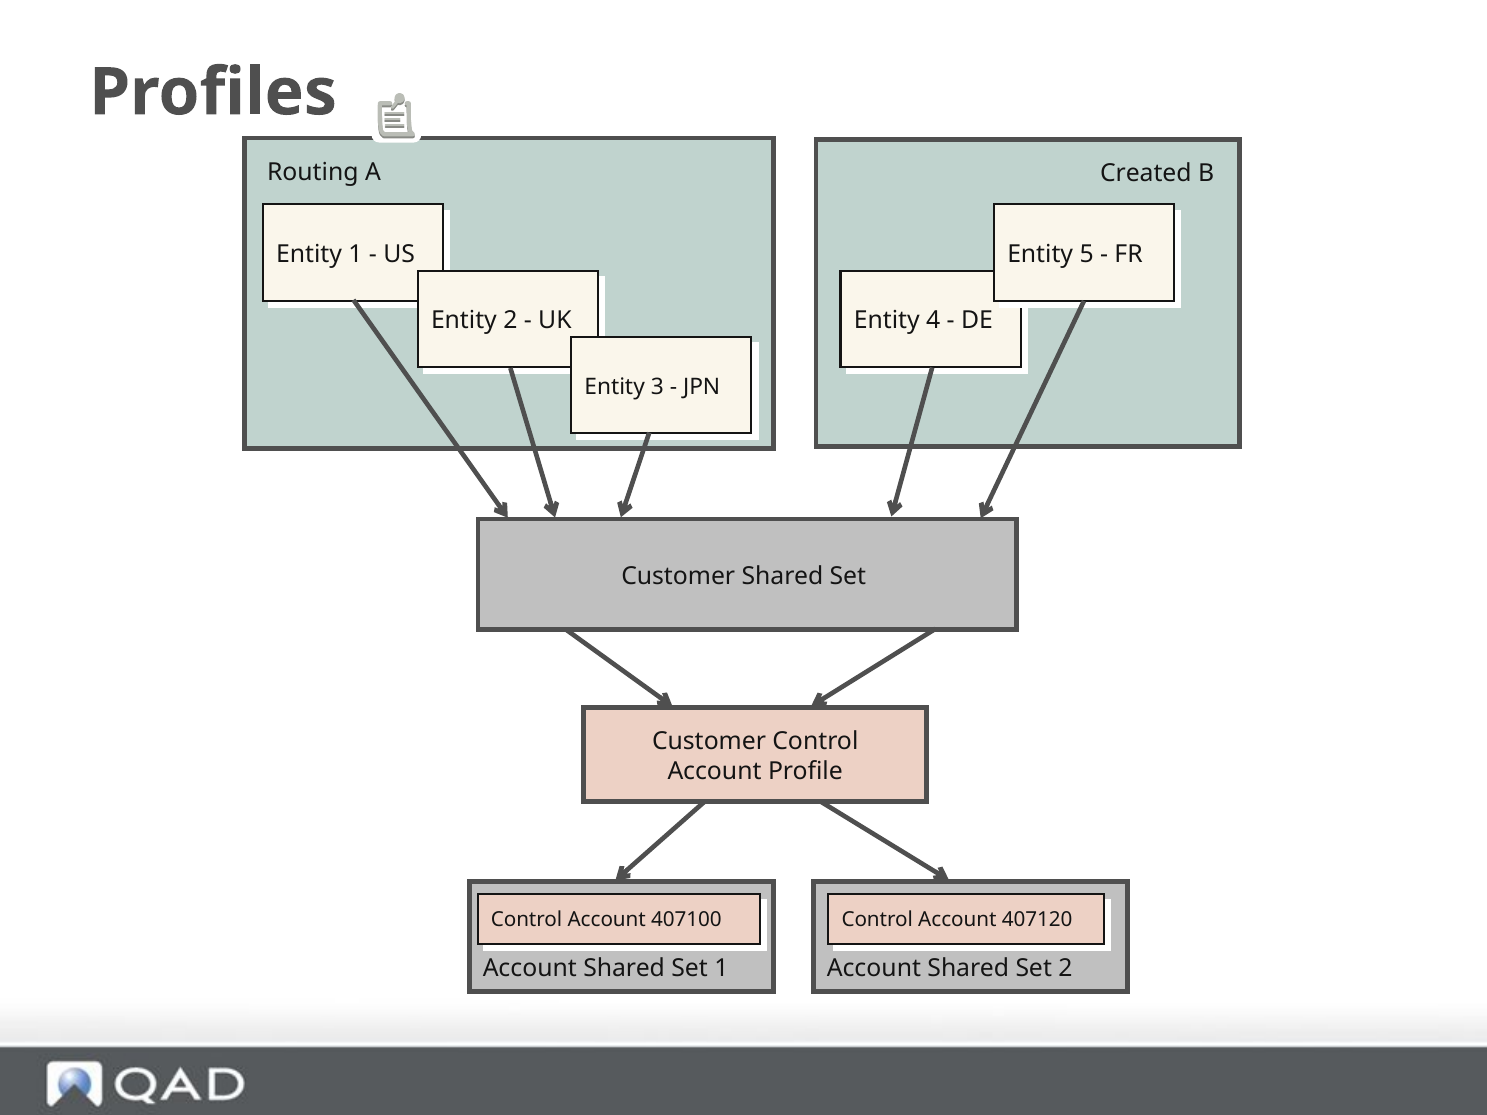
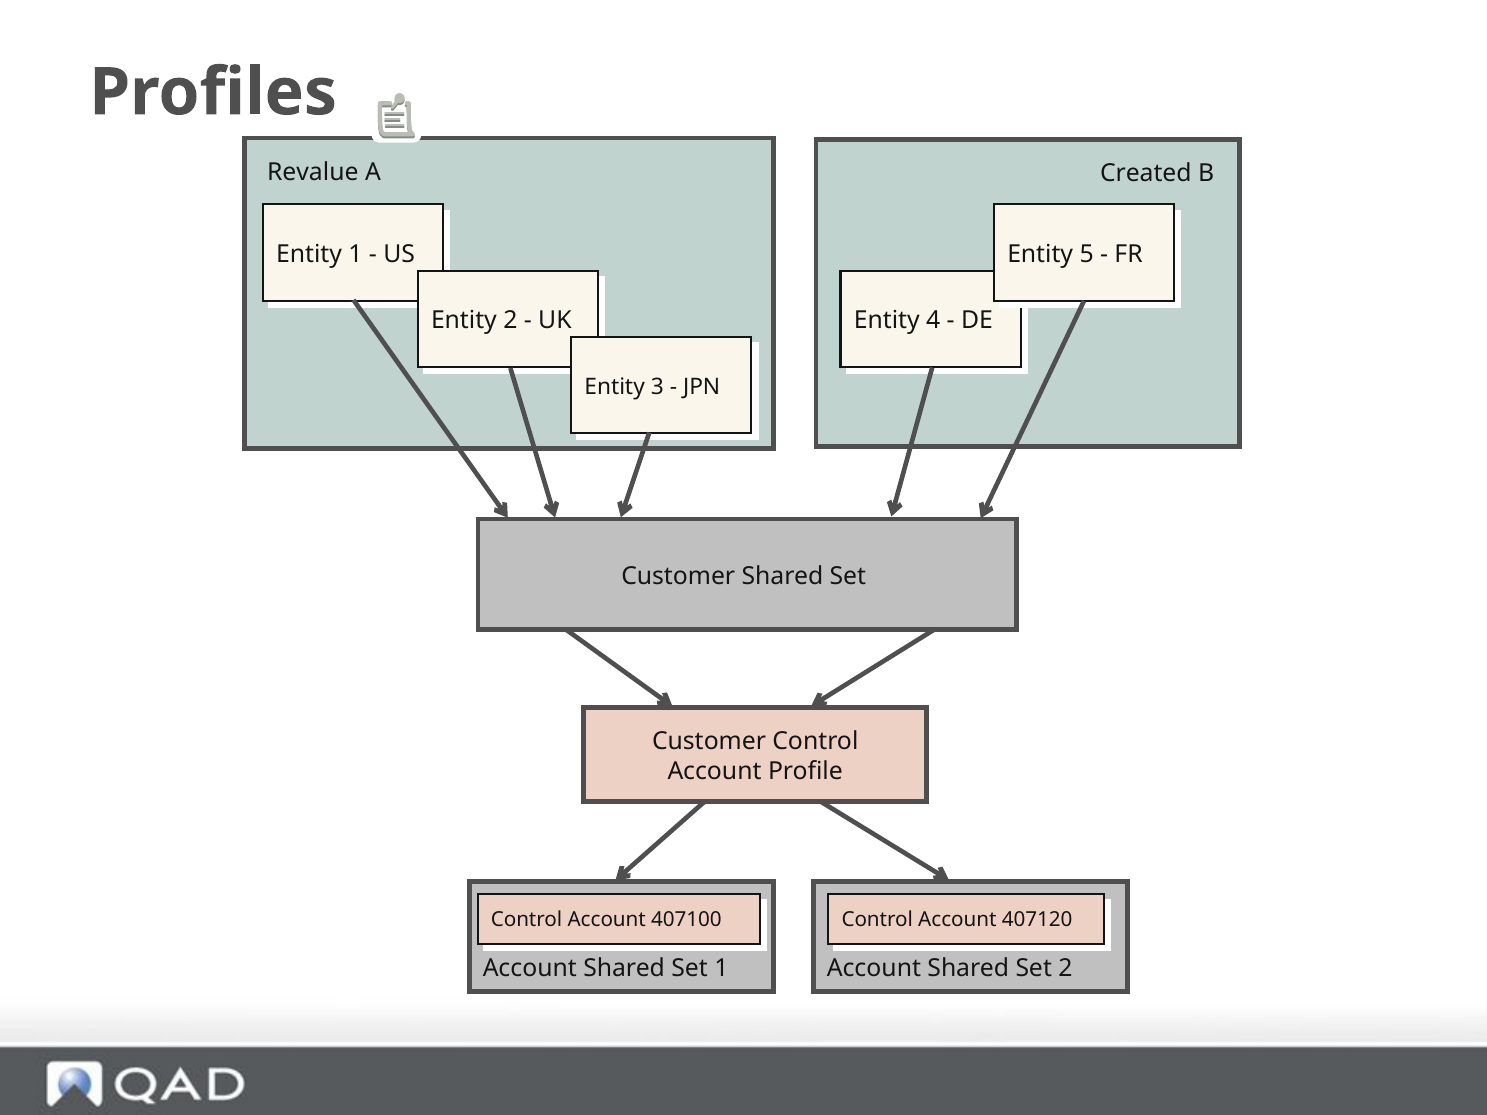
Routing: Routing -> Revalue
